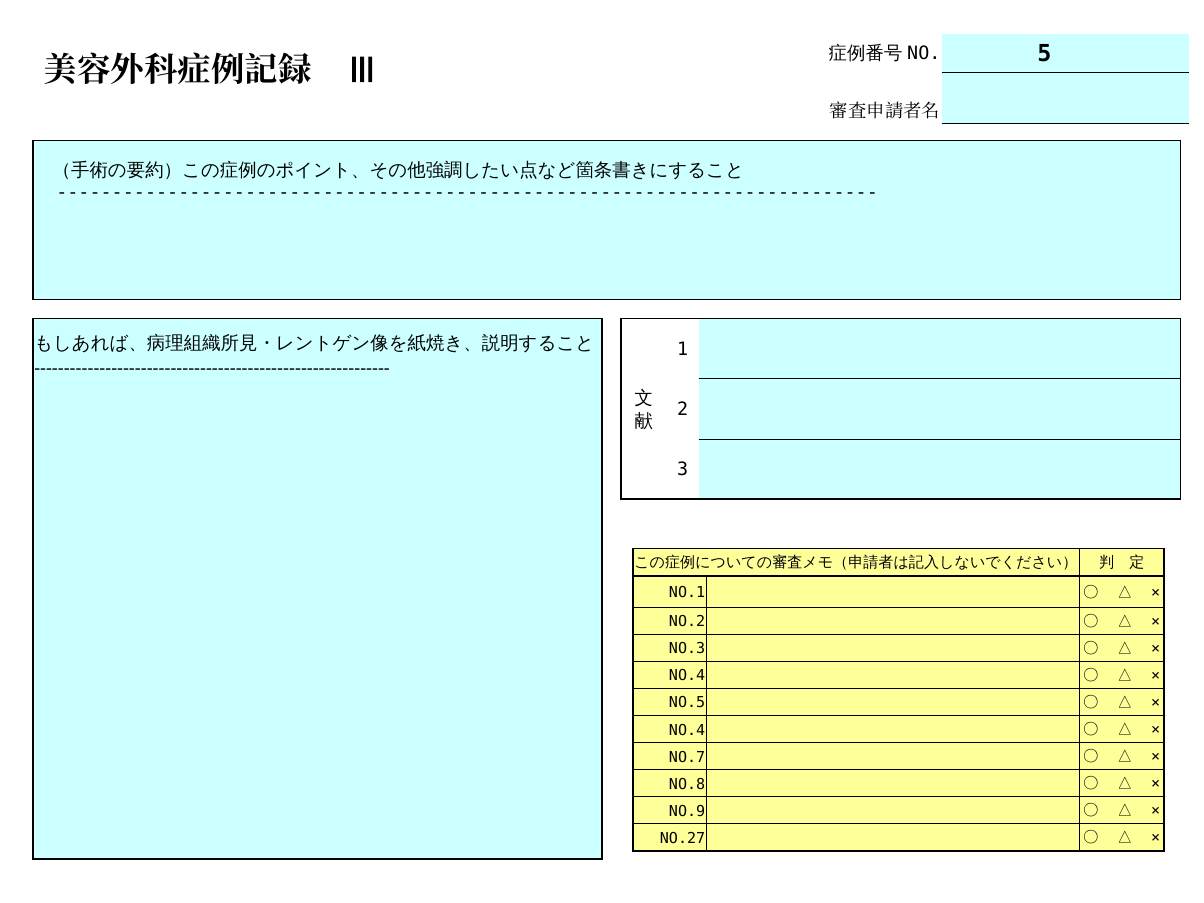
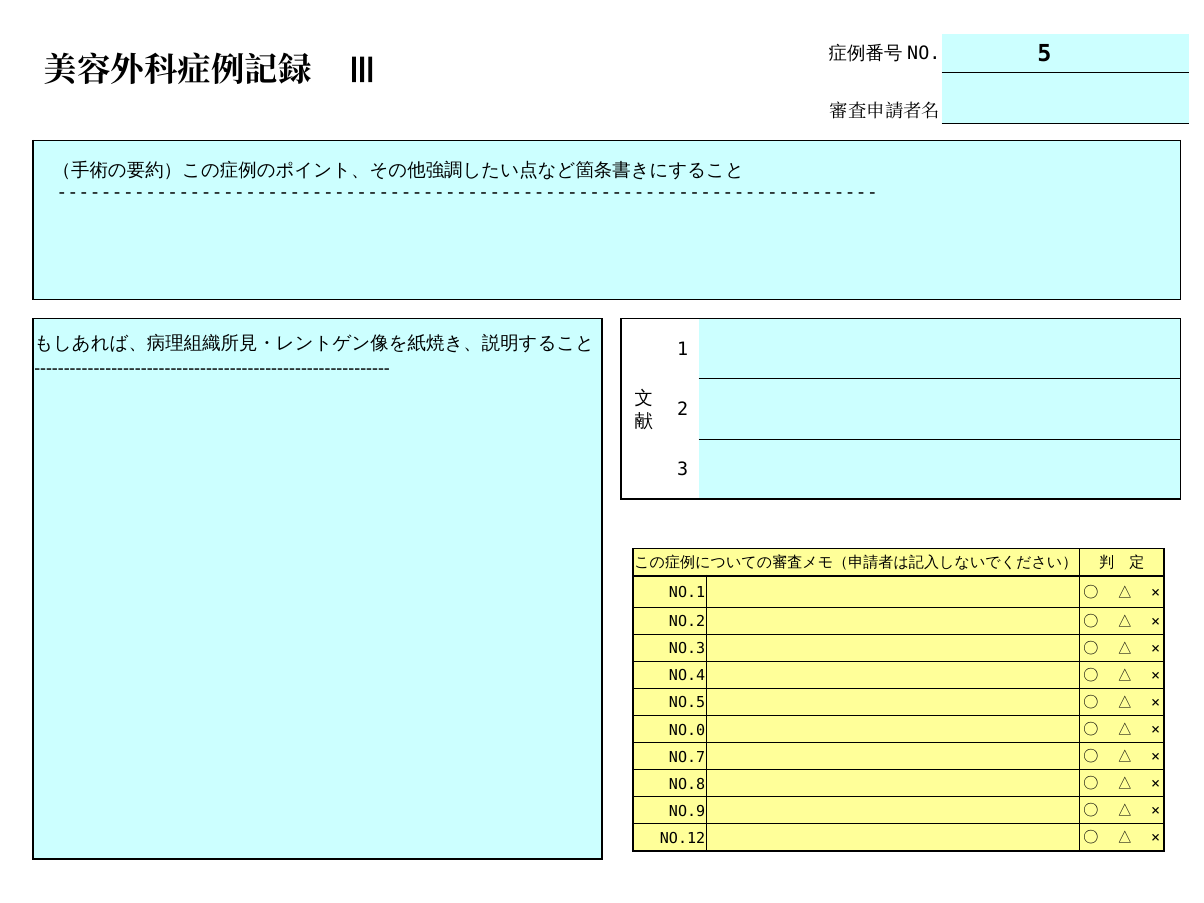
NO.4 at (687, 730): NO.4 -> NO.0
NO.27: NO.27 -> NO.12
